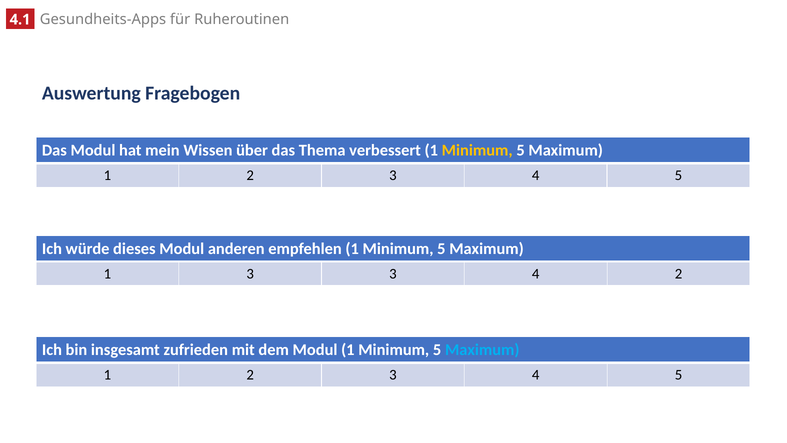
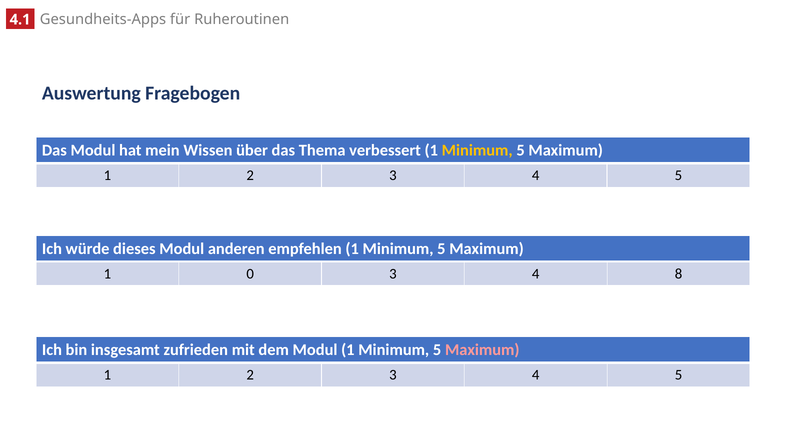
1 3: 3 -> 0
4 2: 2 -> 8
Maximum at (482, 350) colour: light blue -> pink
